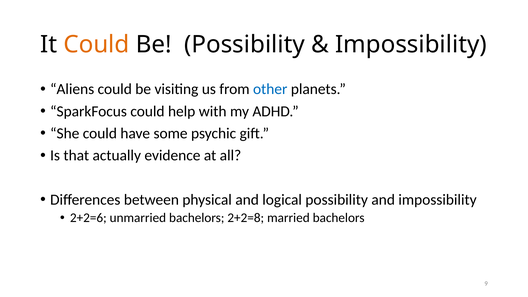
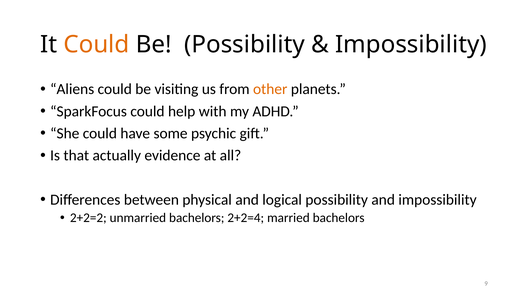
other colour: blue -> orange
2+2=6: 2+2=6 -> 2+2=2
2+2=8: 2+2=8 -> 2+2=4
